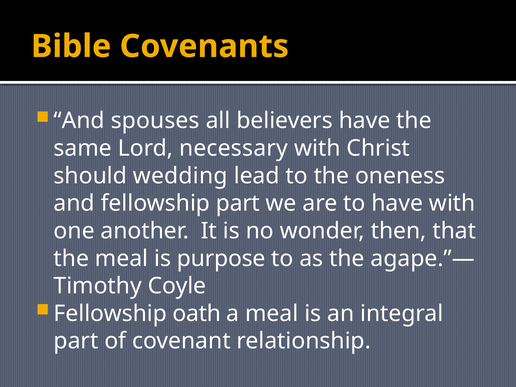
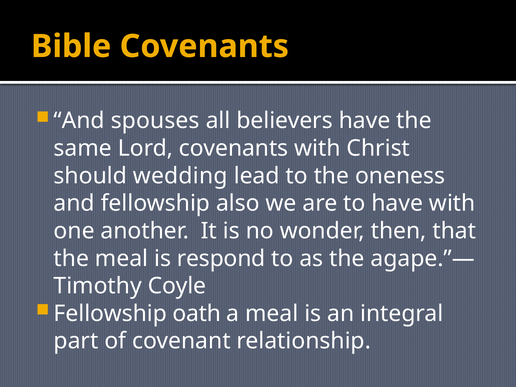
Lord necessary: necessary -> covenants
fellowship part: part -> also
purpose: purpose -> respond
